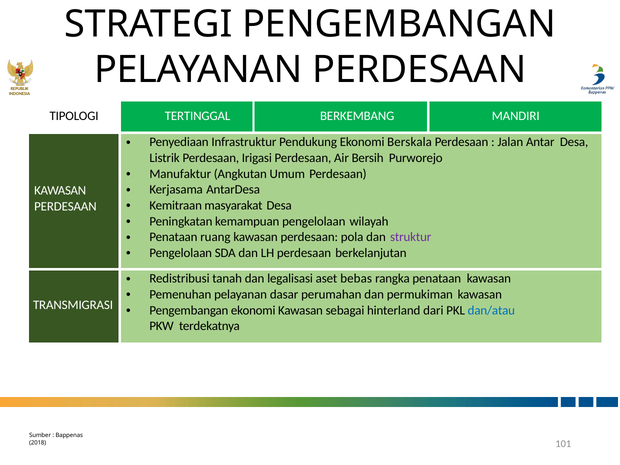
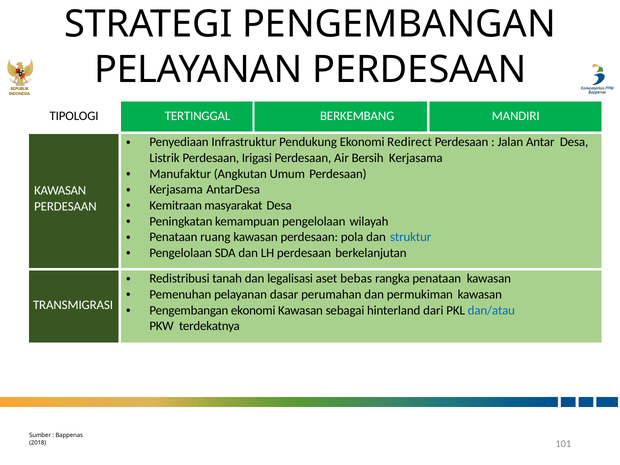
Berskala: Berskala -> Redirect
Bersih Purworejo: Purworejo -> Kerjasama
struktur colour: purple -> blue
